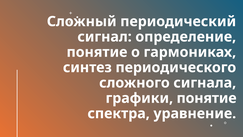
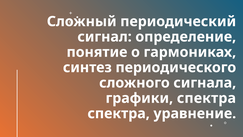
графики понятие: понятие -> спектра
